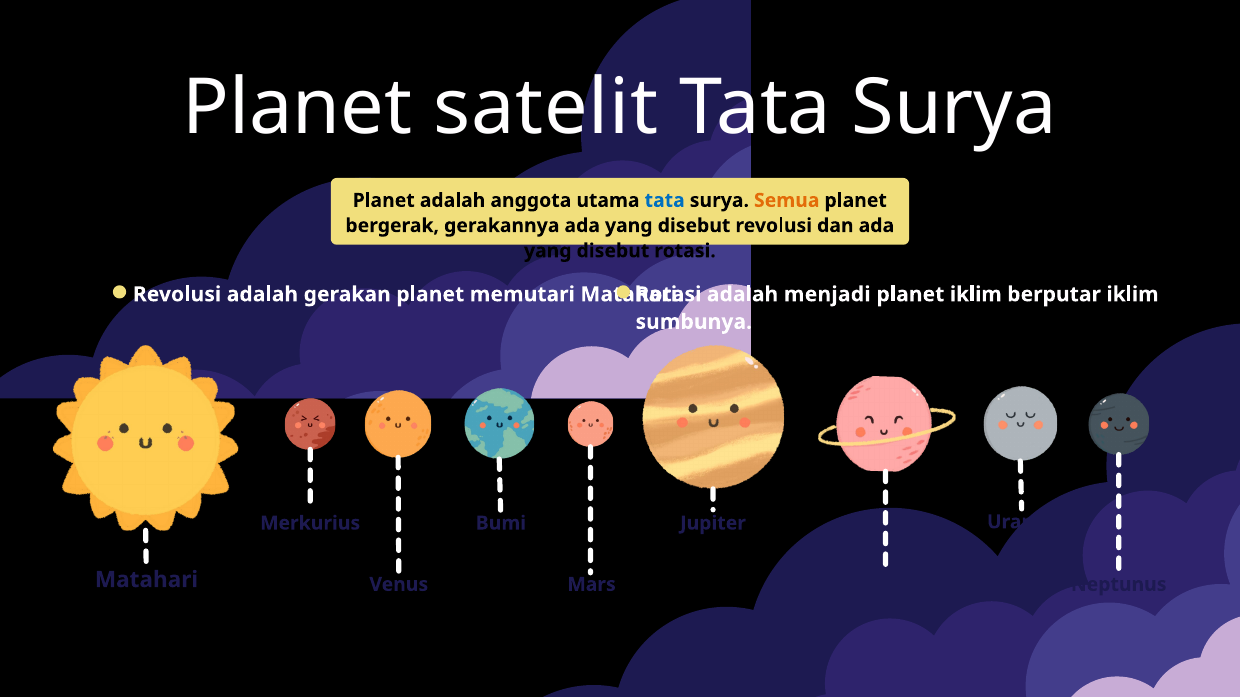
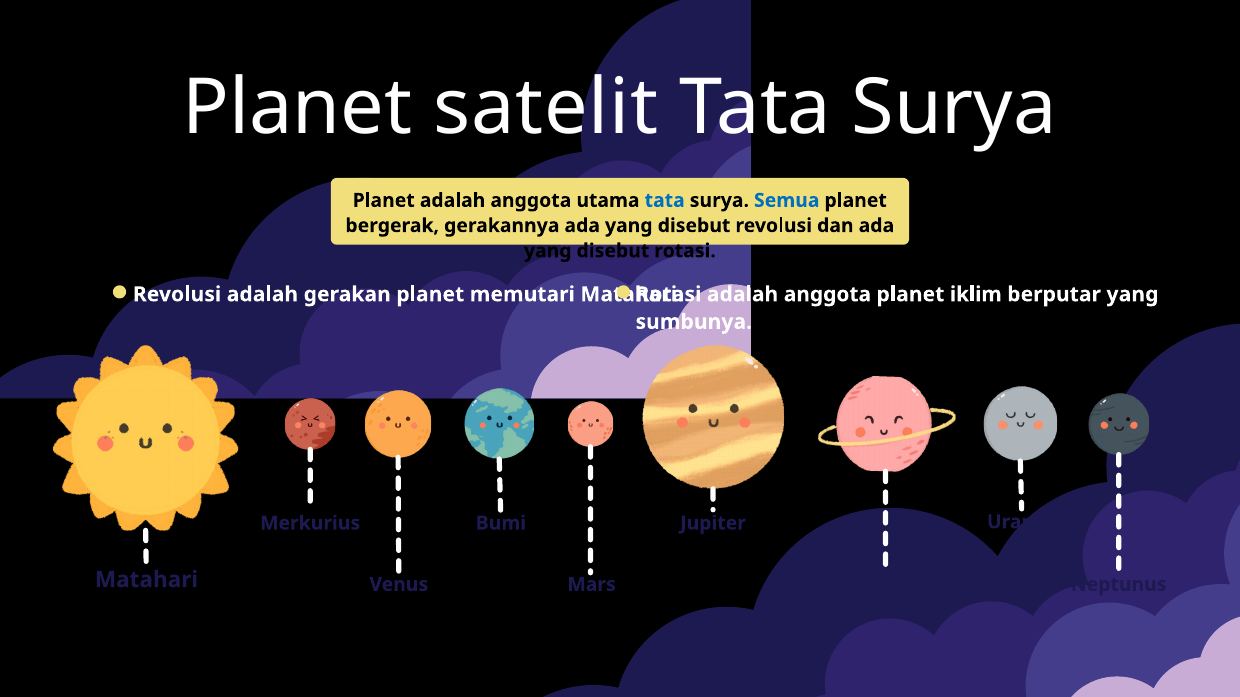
Semua colour: orange -> blue
menjadi at (827, 295): menjadi -> anggota
berputar iklim: iklim -> yang
